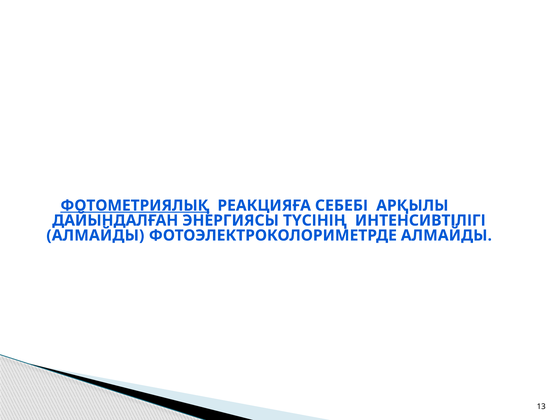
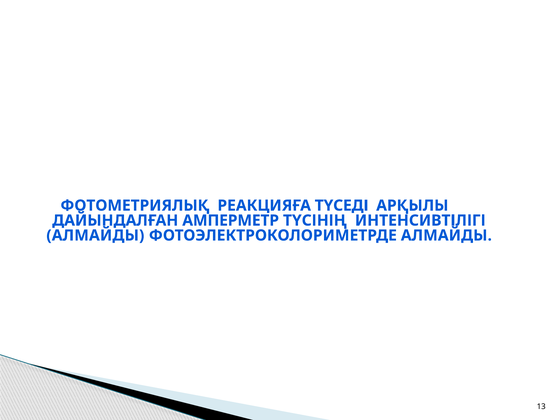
ФОТОМЕТРИЯЛЫҚ underline: present -> none
СЕБЕБІ: СЕБЕБІ -> ТҮСЕДІ
ЭНЕРГИЯСЫ: ЭНЕРГИЯСЫ -> АМПЕРМЕТР
